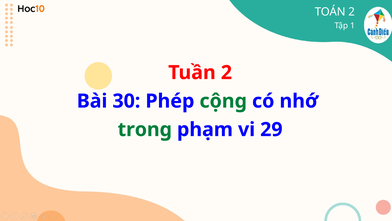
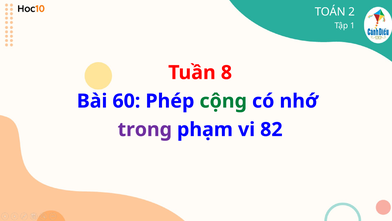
Tuần 2: 2 -> 8
30: 30 -> 60
trong colour: green -> purple
29: 29 -> 82
